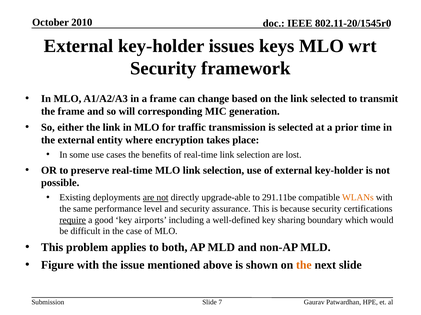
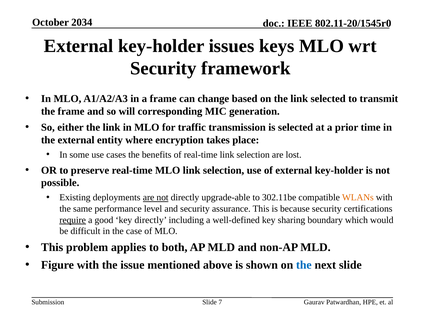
2010: 2010 -> 2034
291.11be: 291.11be -> 302.11be
key airports: airports -> directly
the at (304, 266) colour: orange -> blue
